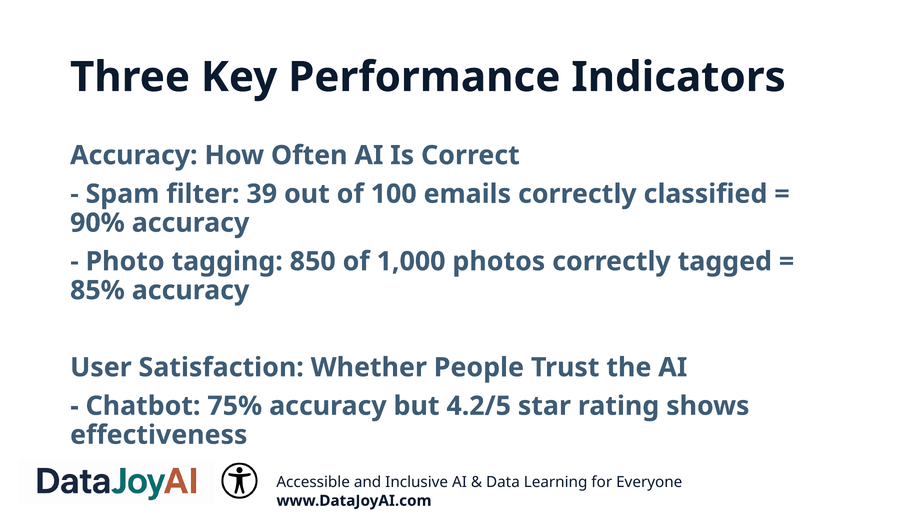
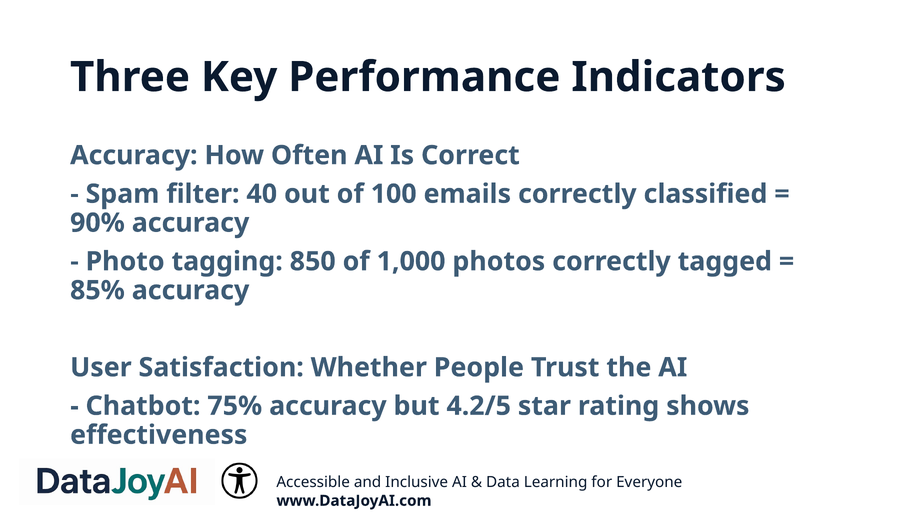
39: 39 -> 40
